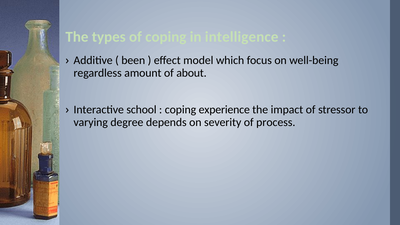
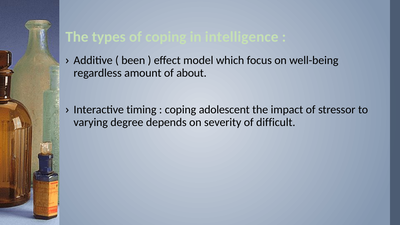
school: school -> timing
experience: experience -> adolescent
process: process -> difficult
